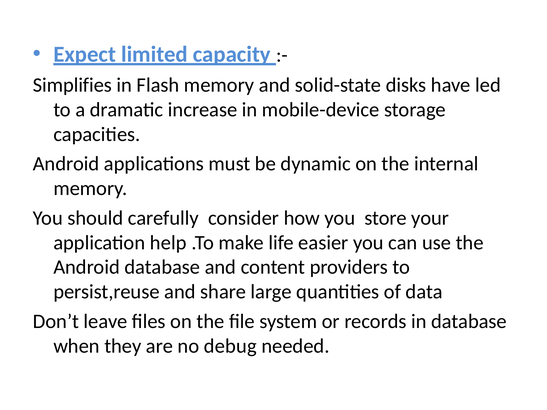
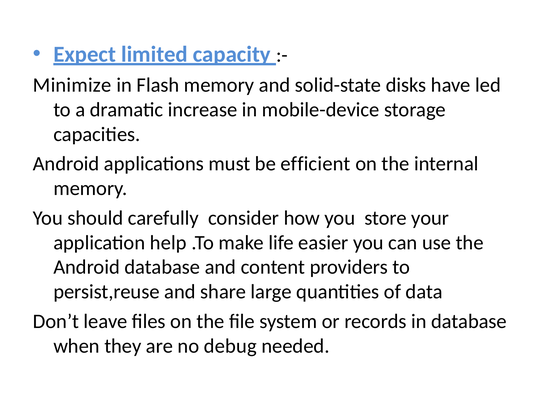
Simplifies: Simplifies -> Minimize
dynamic: dynamic -> efficient
